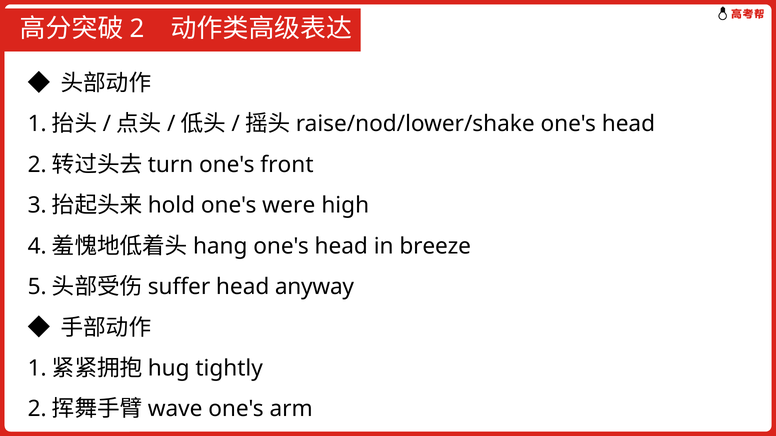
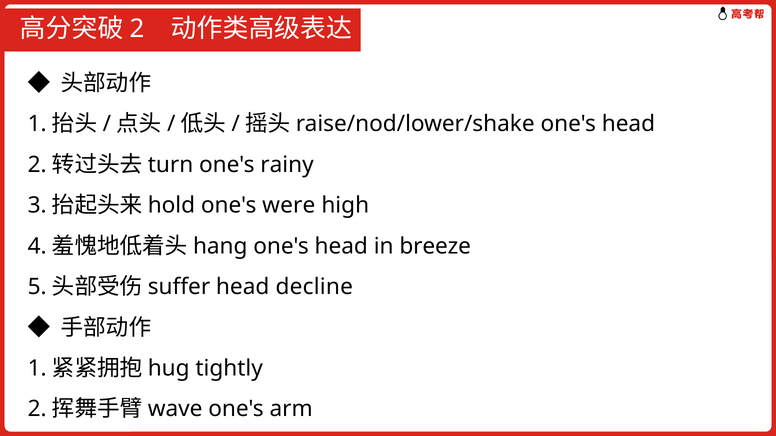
front: front -> rainy
anyway: anyway -> decline
